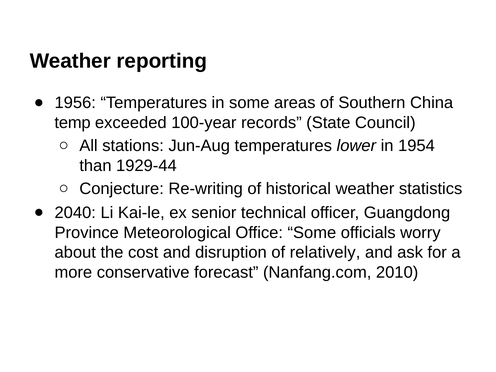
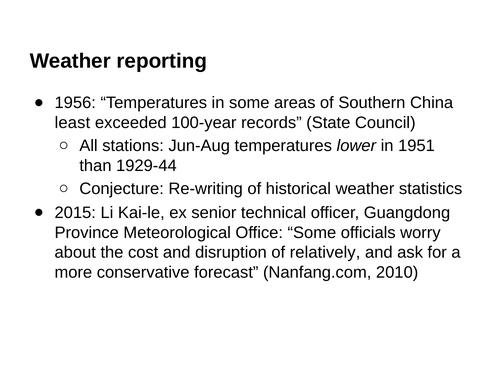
temp: temp -> least
1954: 1954 -> 1951
2040: 2040 -> 2015
